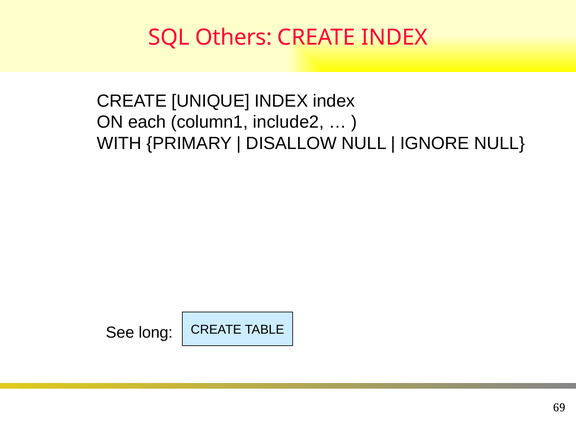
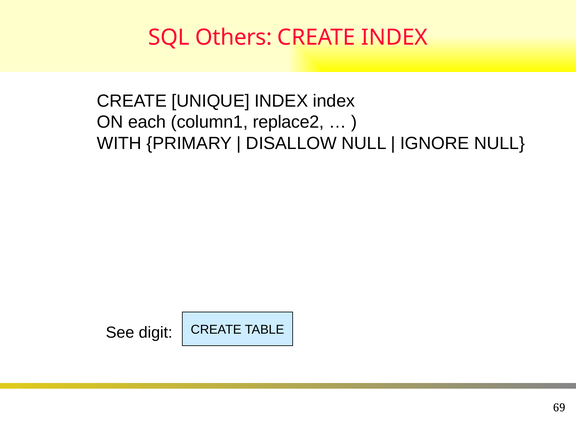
include2: include2 -> replace2
long: long -> digit
